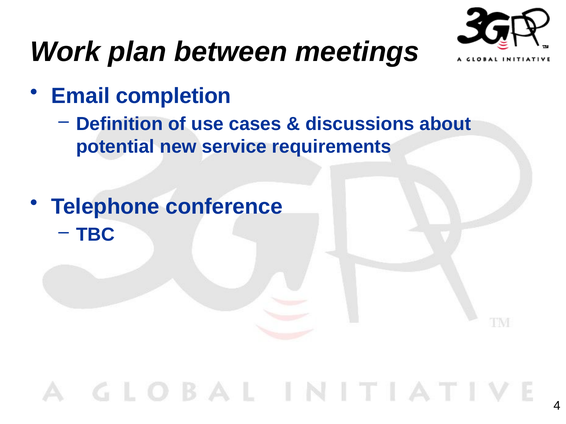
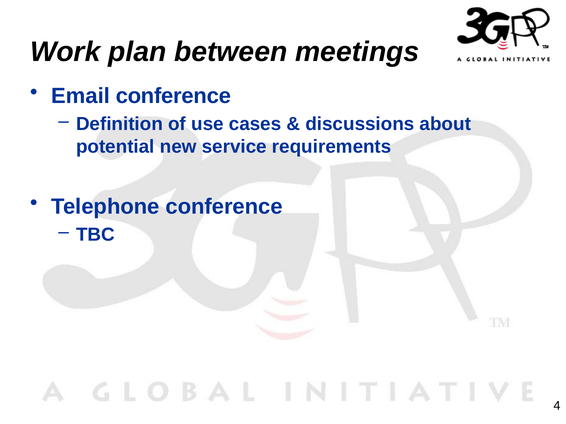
Email completion: completion -> conference
